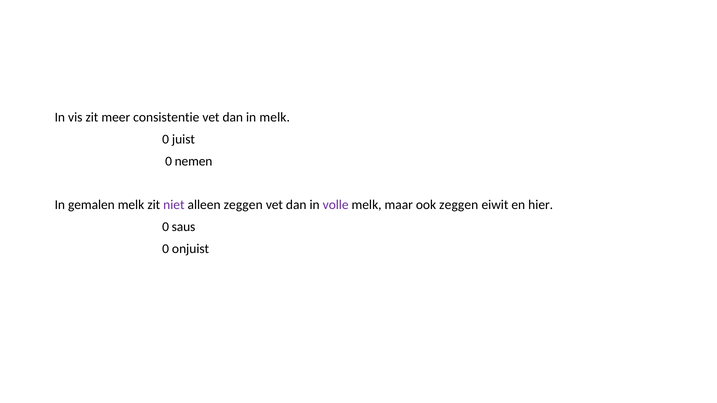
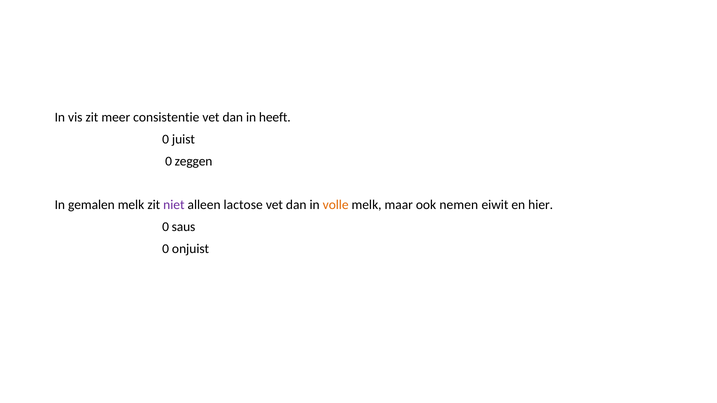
in melk: melk -> heeft
nemen: nemen -> zeggen
alleen zeggen: zeggen -> lactose
volle colour: purple -> orange
ook zeggen: zeggen -> nemen
